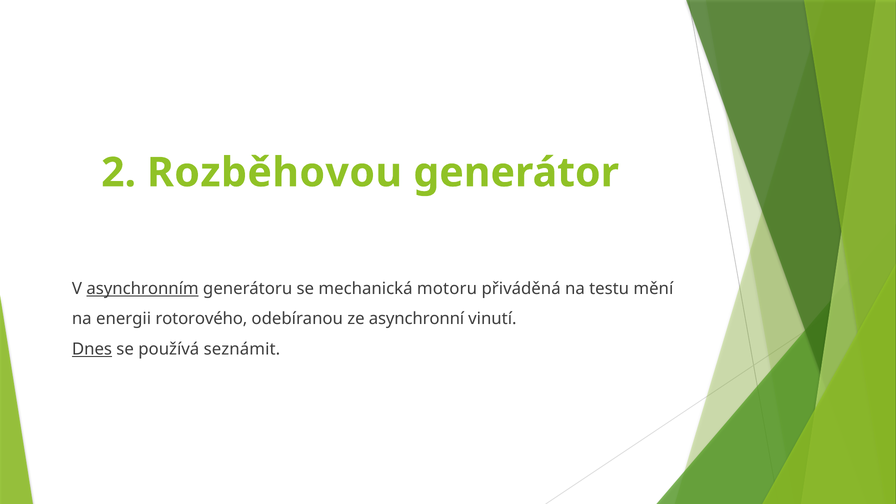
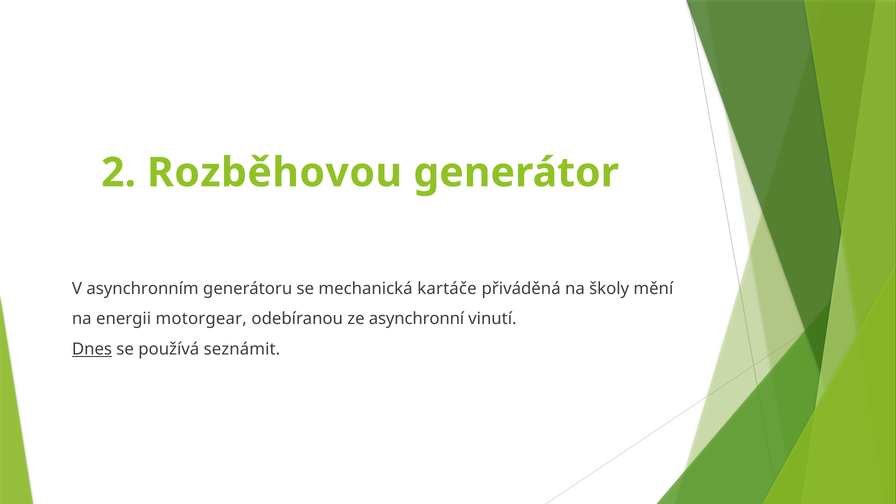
asynchronním underline: present -> none
motoru: motoru -> kartáče
testu: testu -> školy
rotorového: rotorového -> motorgear
